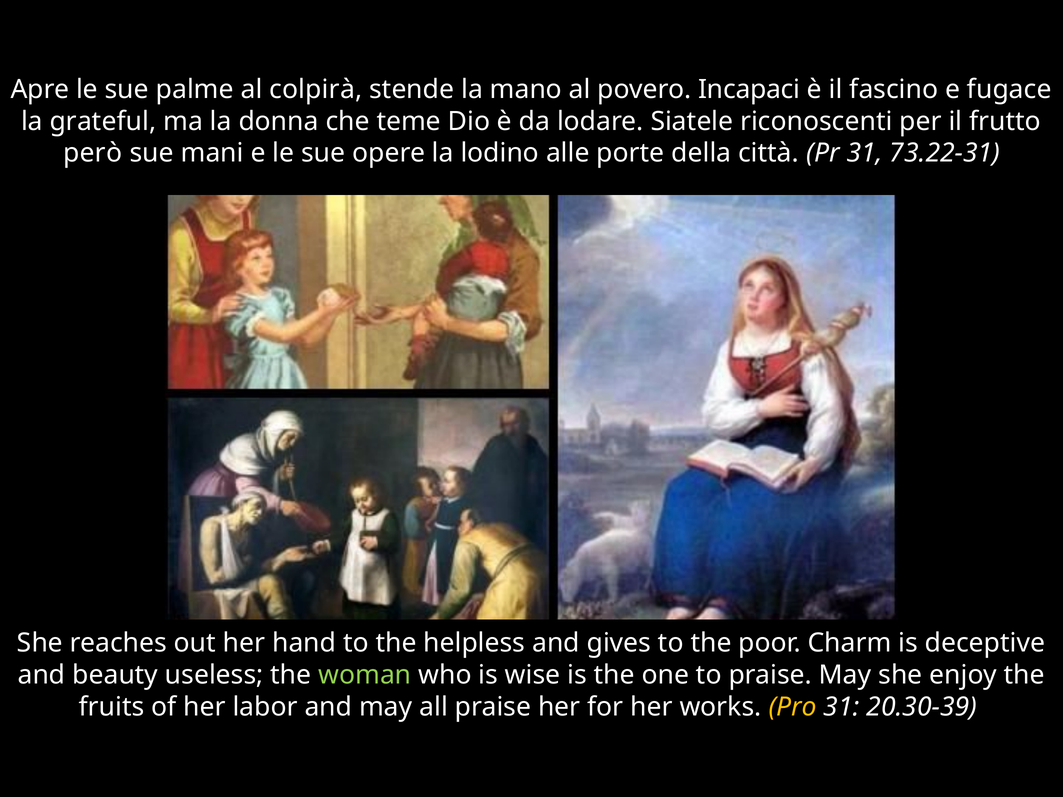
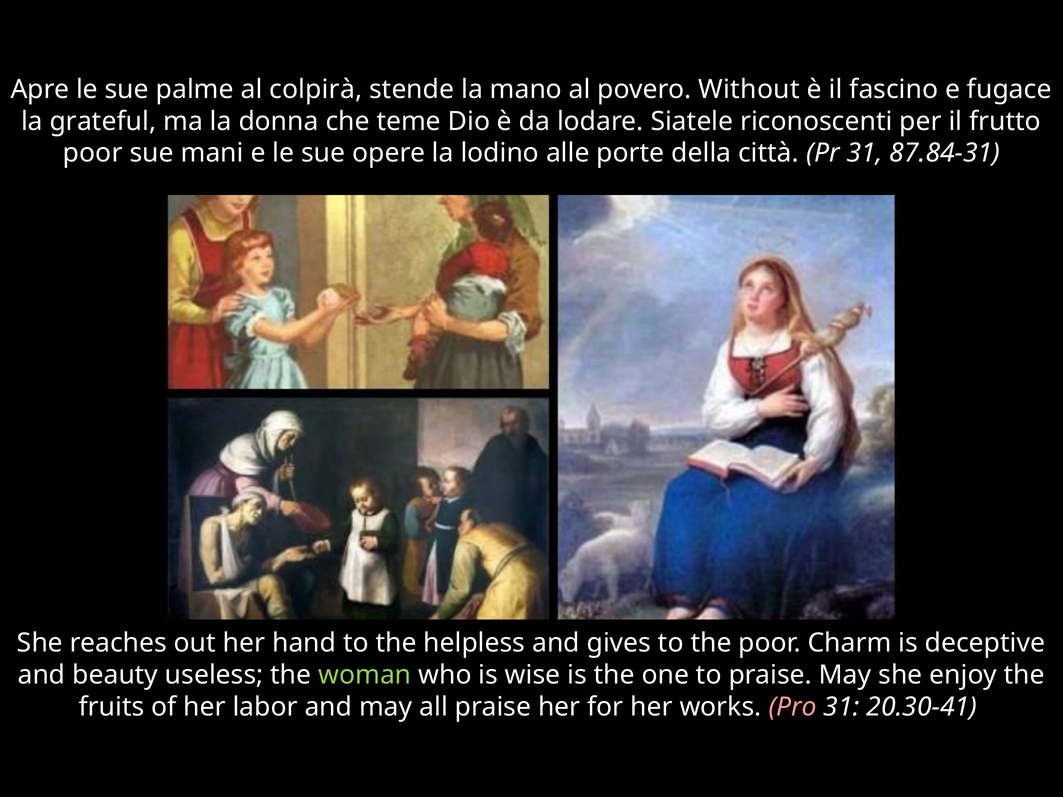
Incapaci: Incapaci -> Without
però at (93, 153): però -> poor
73.22-31: 73.22-31 -> 87.84-31
Pro colour: yellow -> pink
20.30-39: 20.30-39 -> 20.30-41
